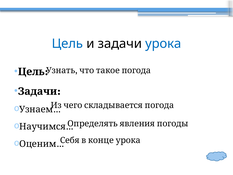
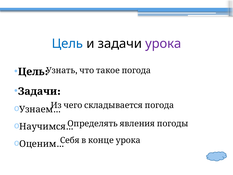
урока colour: blue -> purple
